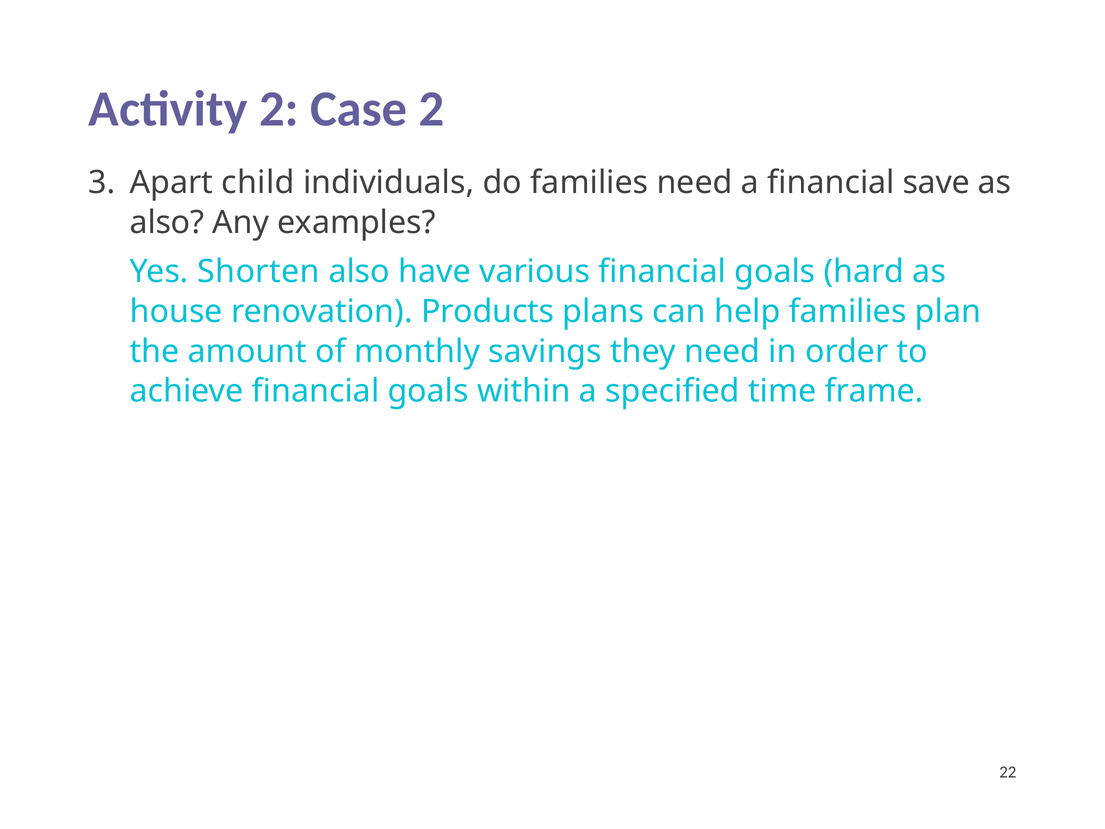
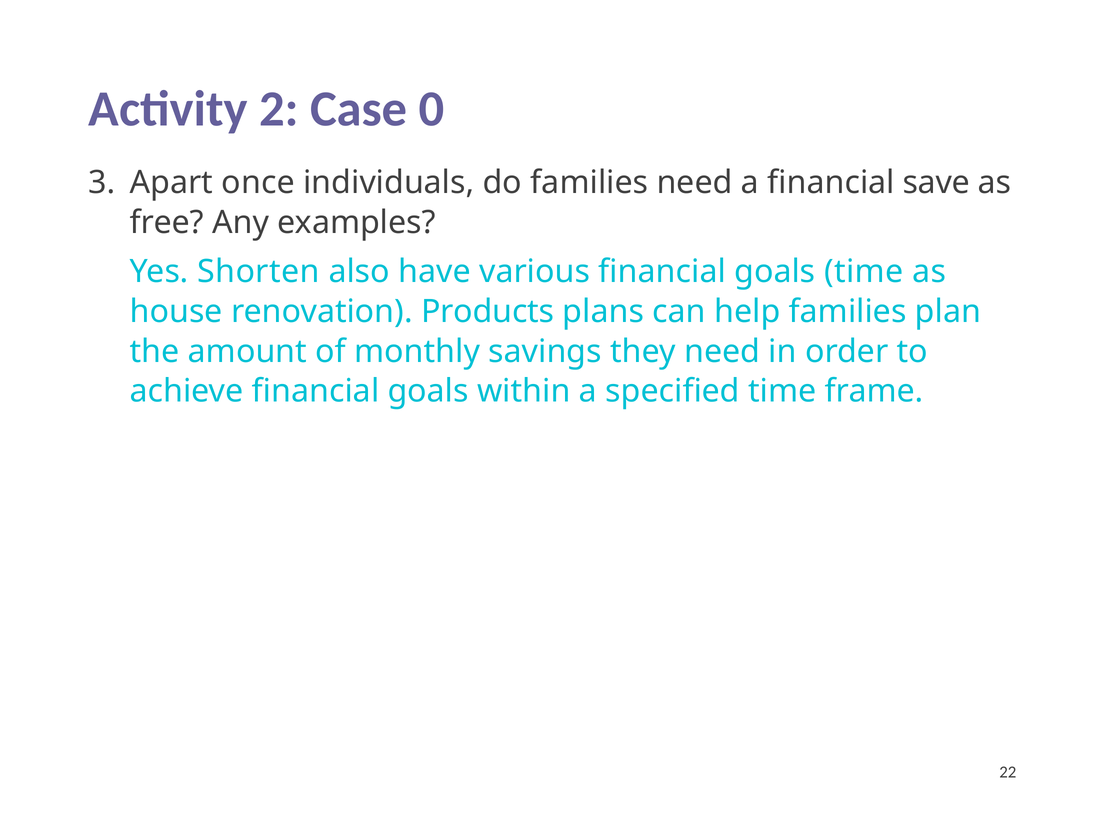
Case 2: 2 -> 0
child: child -> once
also at (167, 222): also -> free
goals hard: hard -> time
